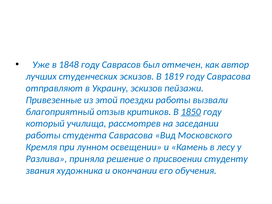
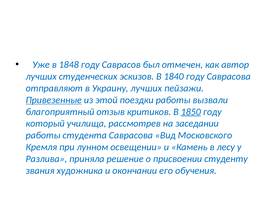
1819: 1819 -> 1840
Украину эскизов: эскизов -> лучших
Привезенные underline: none -> present
